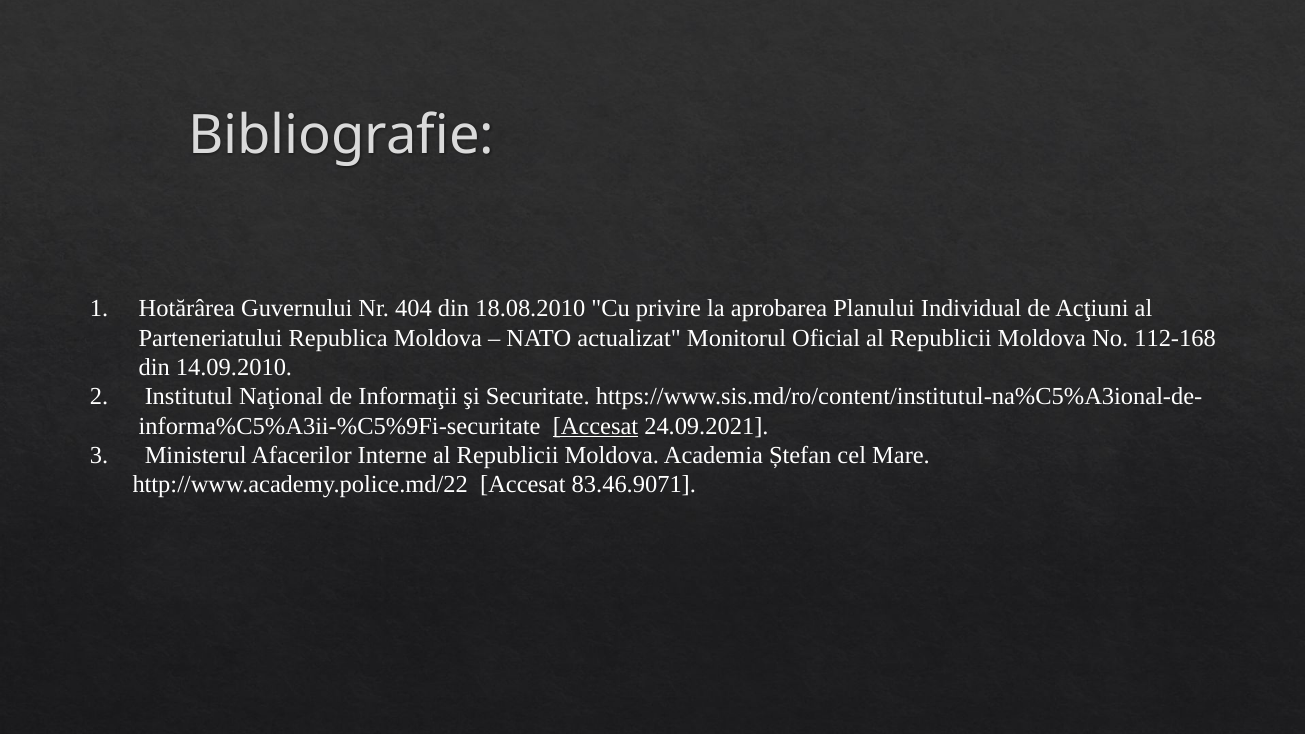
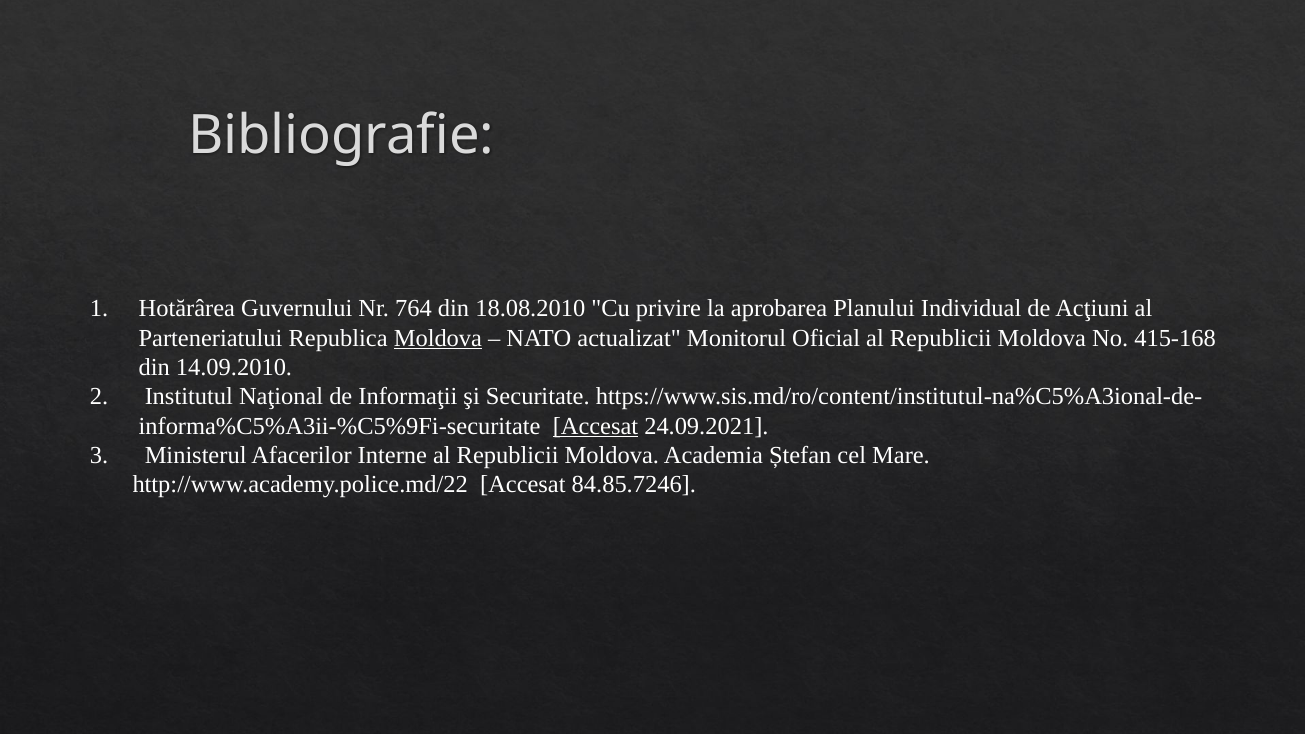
404: 404 -> 764
Moldova at (438, 338) underline: none -> present
112-168: 112-168 -> 415-168
83.46.9071: 83.46.9071 -> 84.85.7246
